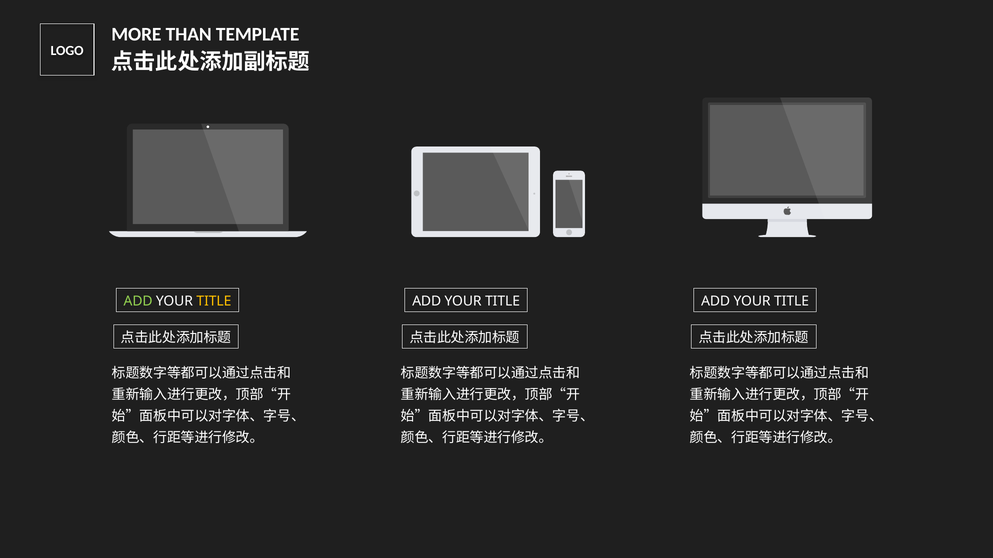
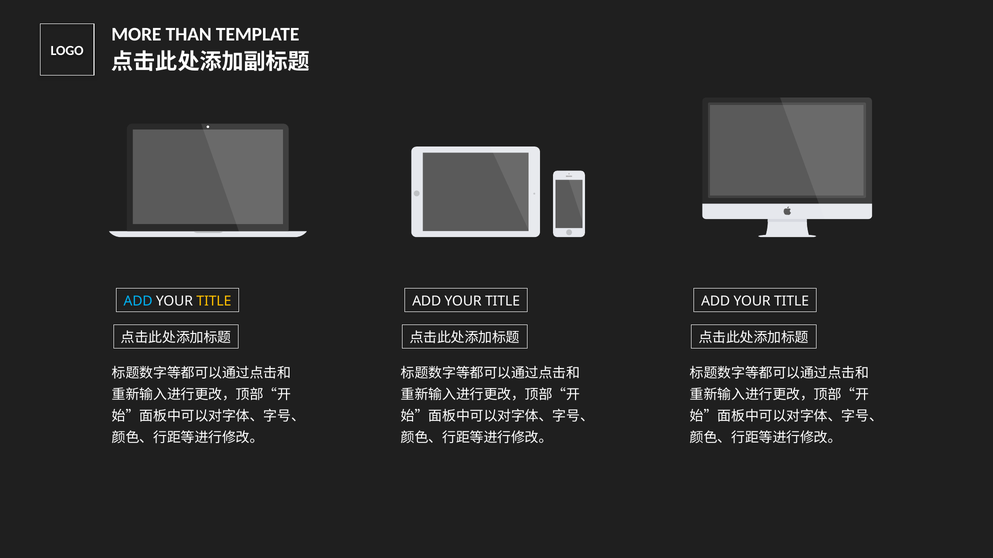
ADD at (138, 301) colour: light green -> light blue
